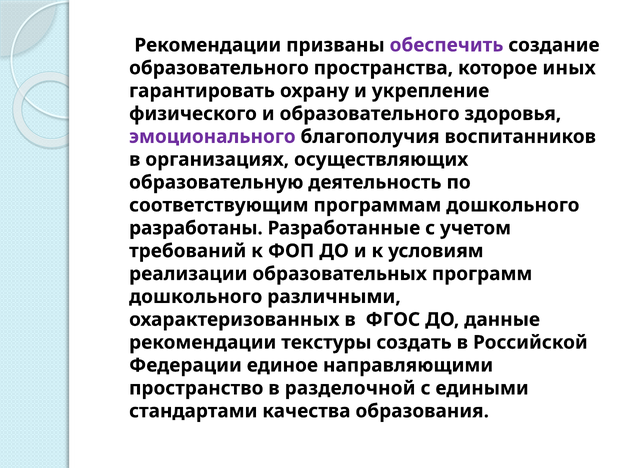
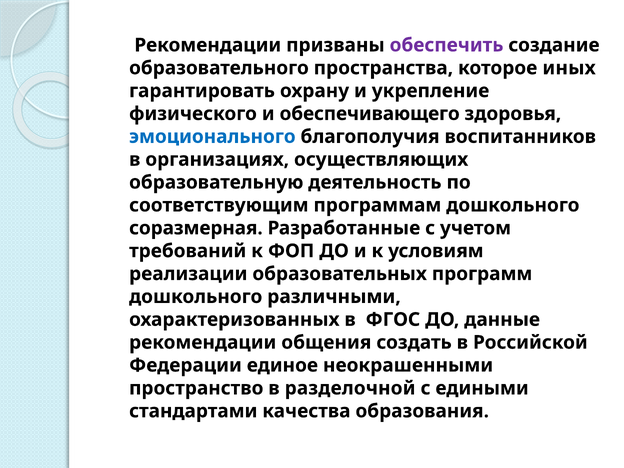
и образовательного: образовательного -> обеспечивающего
эмоционального colour: purple -> blue
разработаны: разработаны -> соразмерная
текстуры: текстуры -> общения
направляющими: направляющими -> неокрашенными
